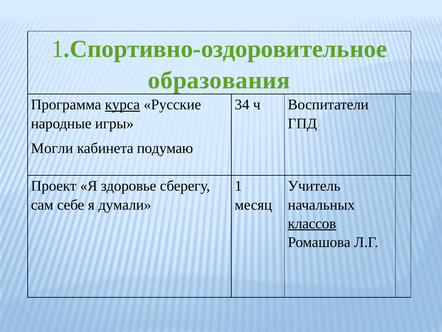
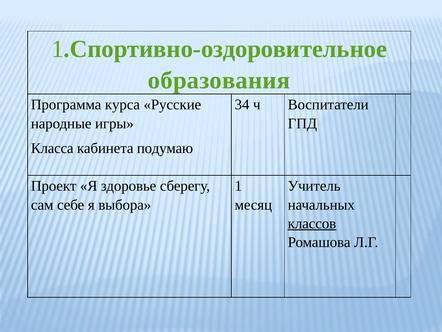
курса underline: present -> none
Могли: Могли -> Класса
думали: думали -> выбора
